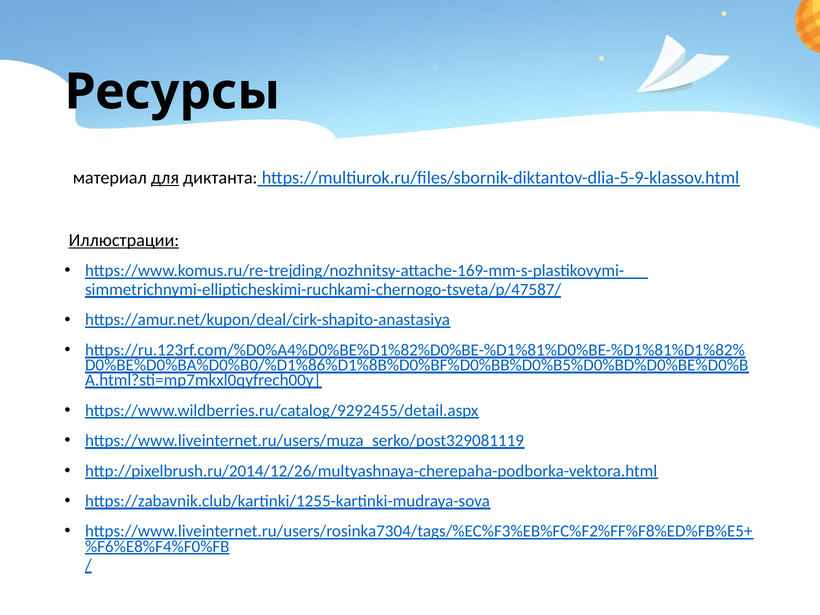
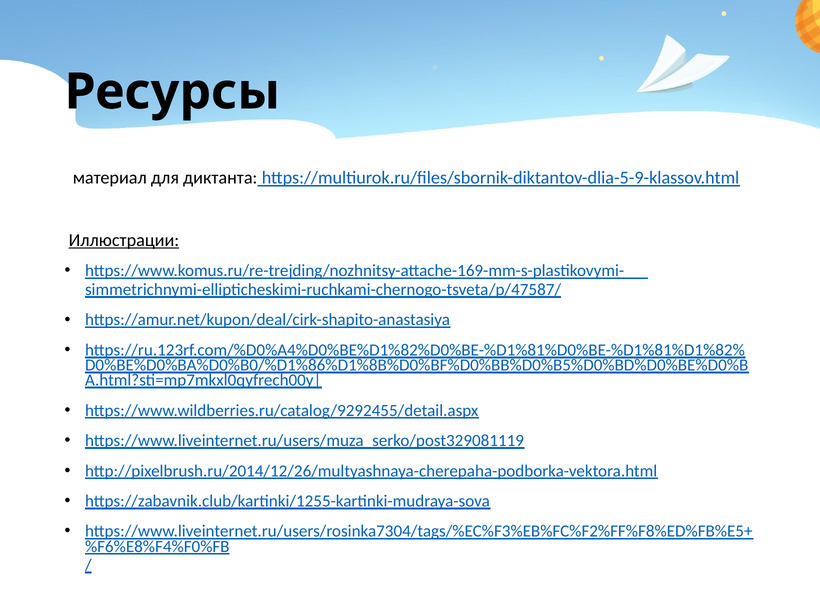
для underline: present -> none
